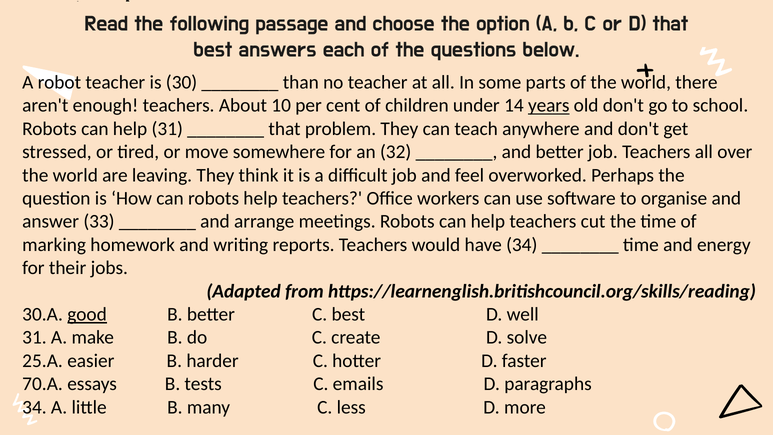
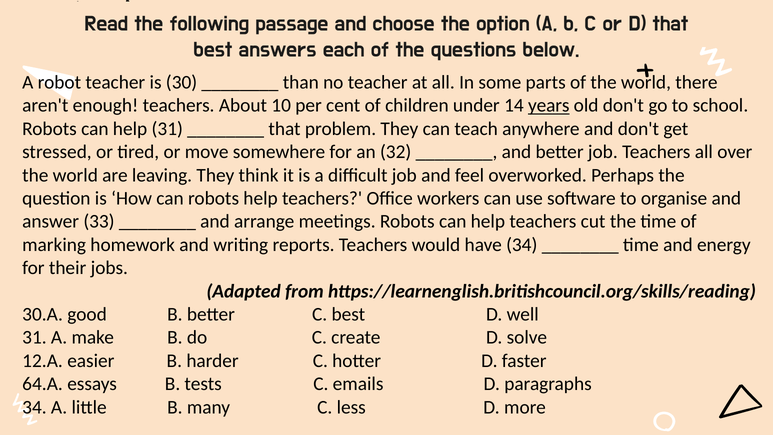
good underline: present -> none
25.A: 25.A -> 12.A
70.A: 70.A -> 64.A
